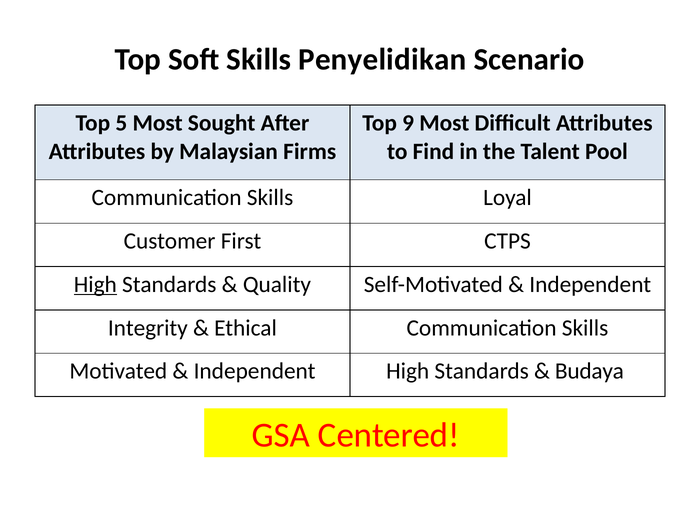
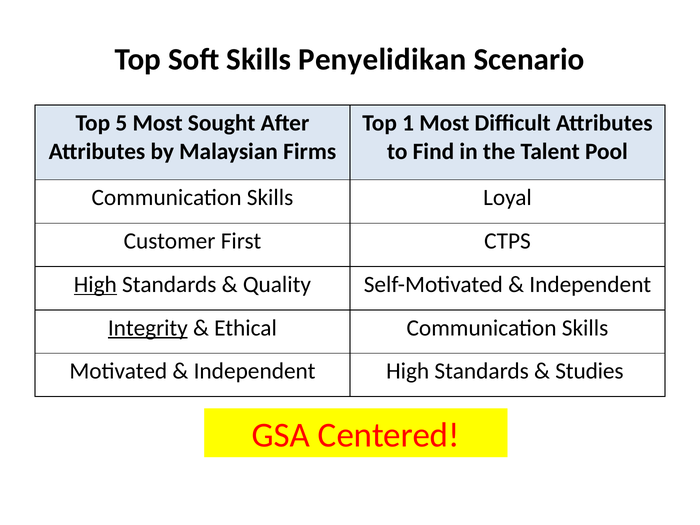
9: 9 -> 1
Integrity underline: none -> present
Budaya: Budaya -> Studies
